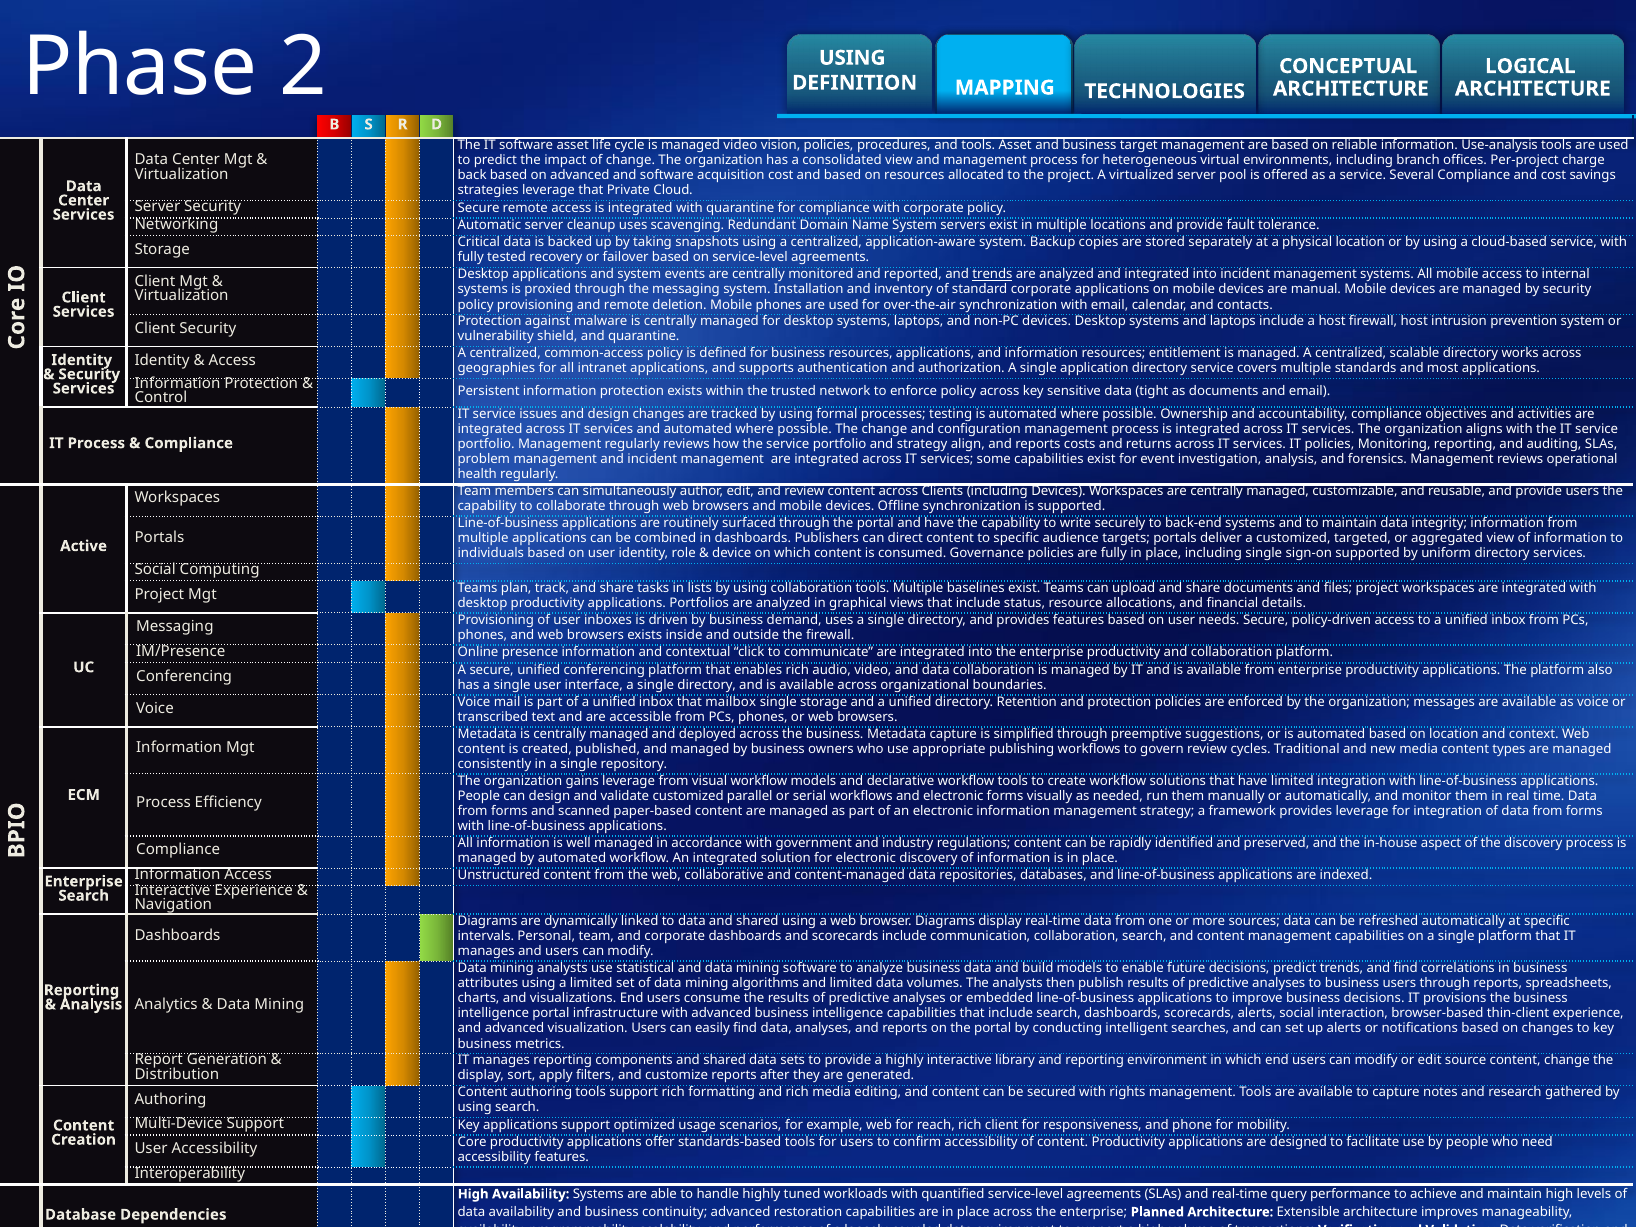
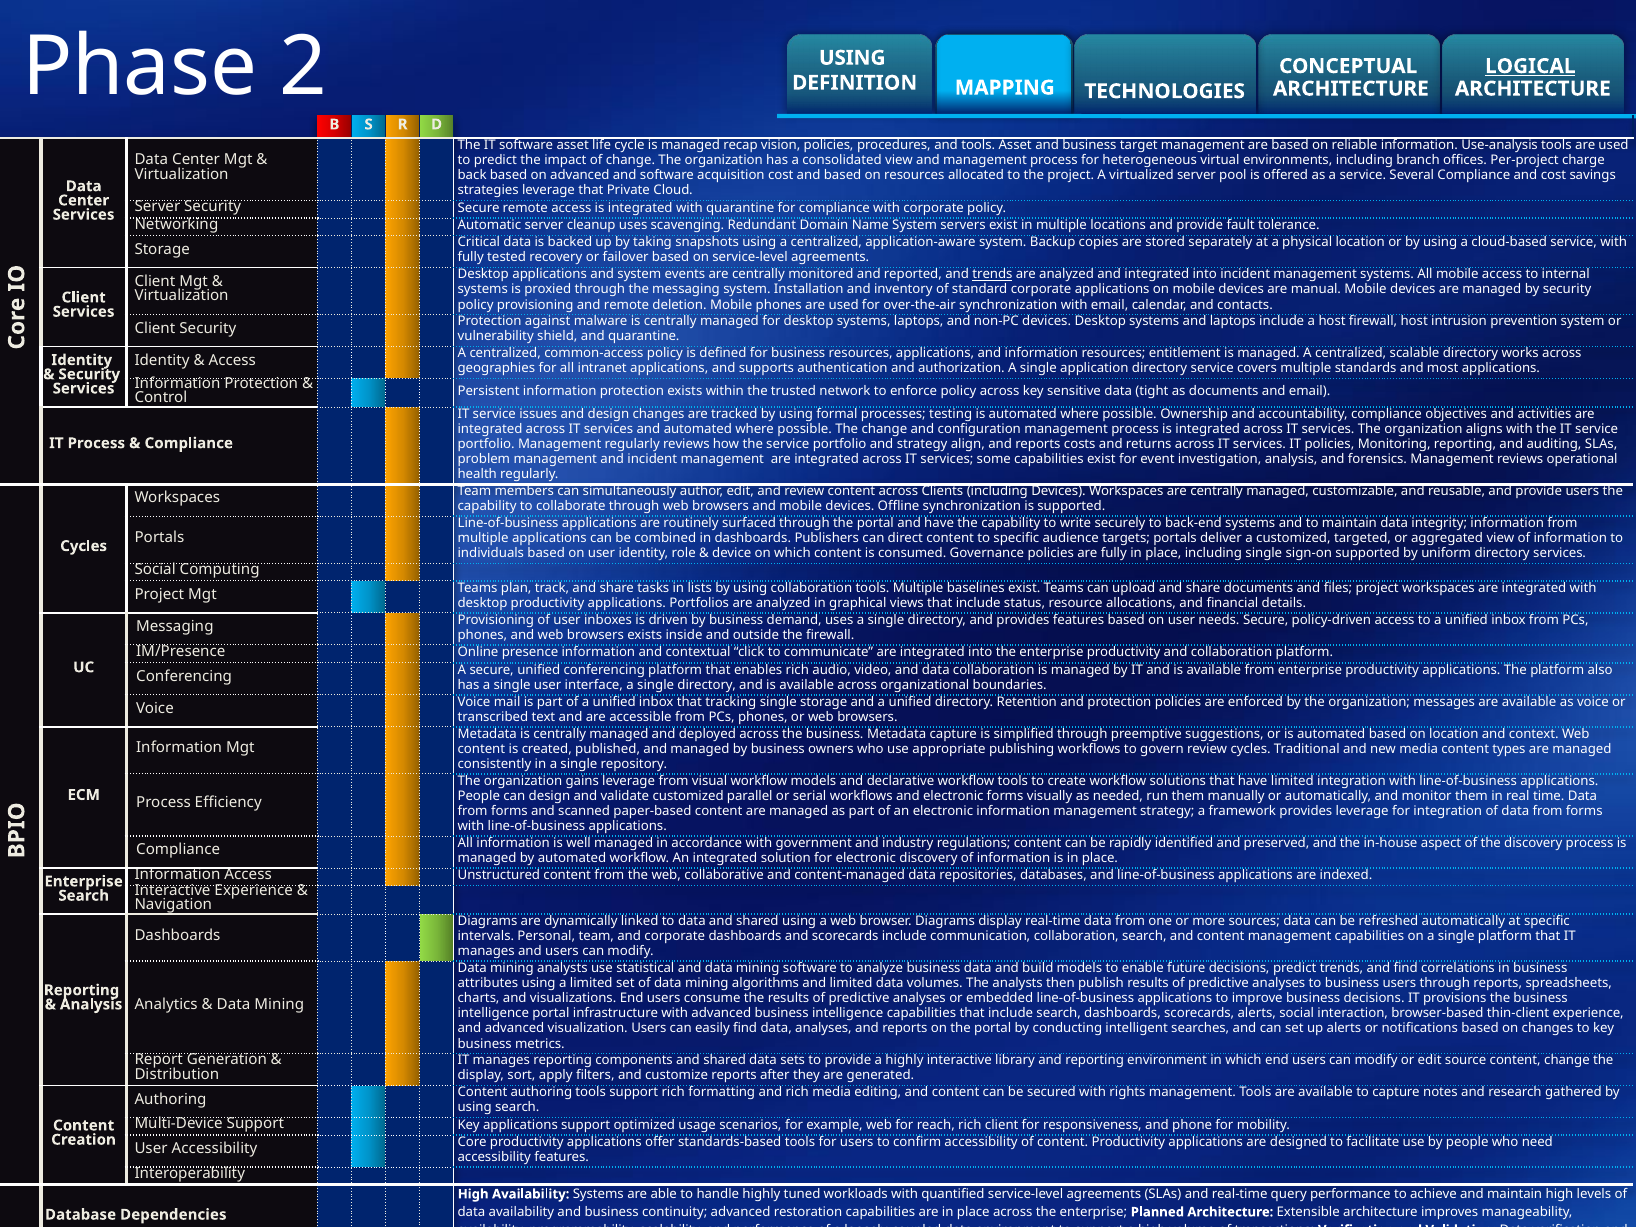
LOGICAL underline: none -> present
managed video: video -> recap
Active at (84, 546): Active -> Cycles
mailbox: mailbox -> tracking
